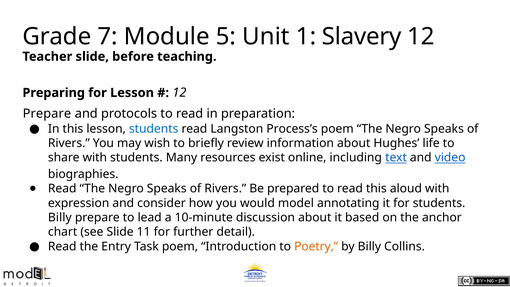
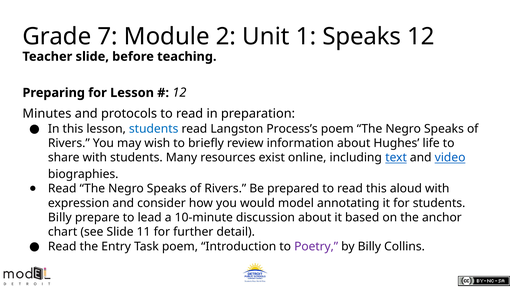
5: 5 -> 2
1 Slavery: Slavery -> Speaks
Prepare at (47, 114): Prepare -> Minutes
Poetry colour: orange -> purple
